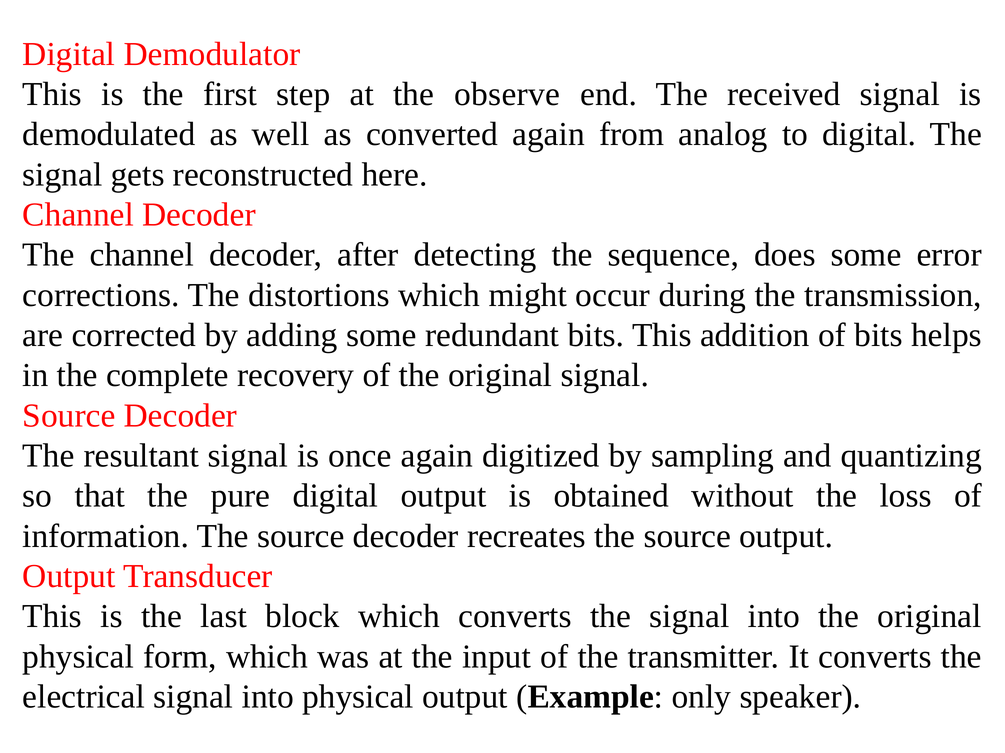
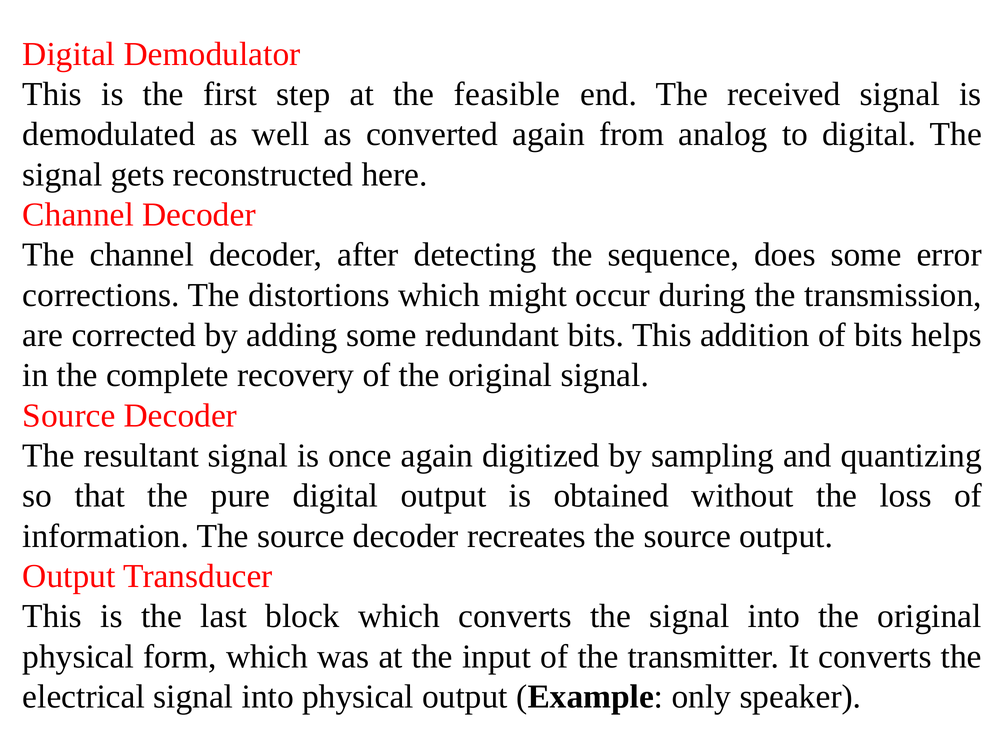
observe: observe -> feasible
